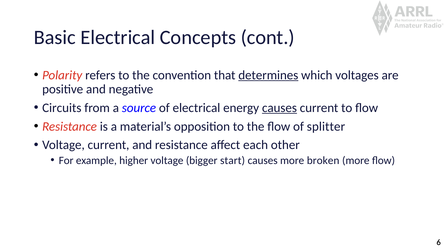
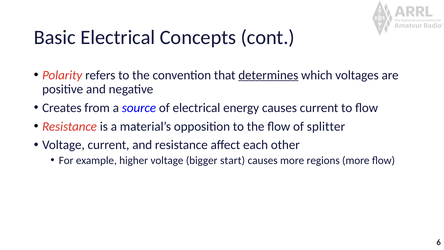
Circuits: Circuits -> Creates
causes at (279, 108) underline: present -> none
broken: broken -> regions
